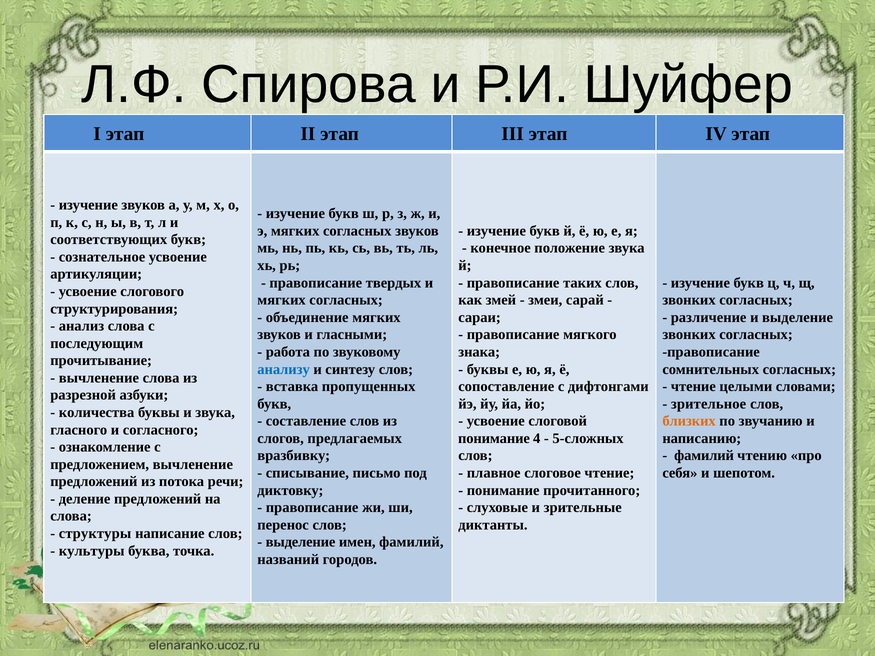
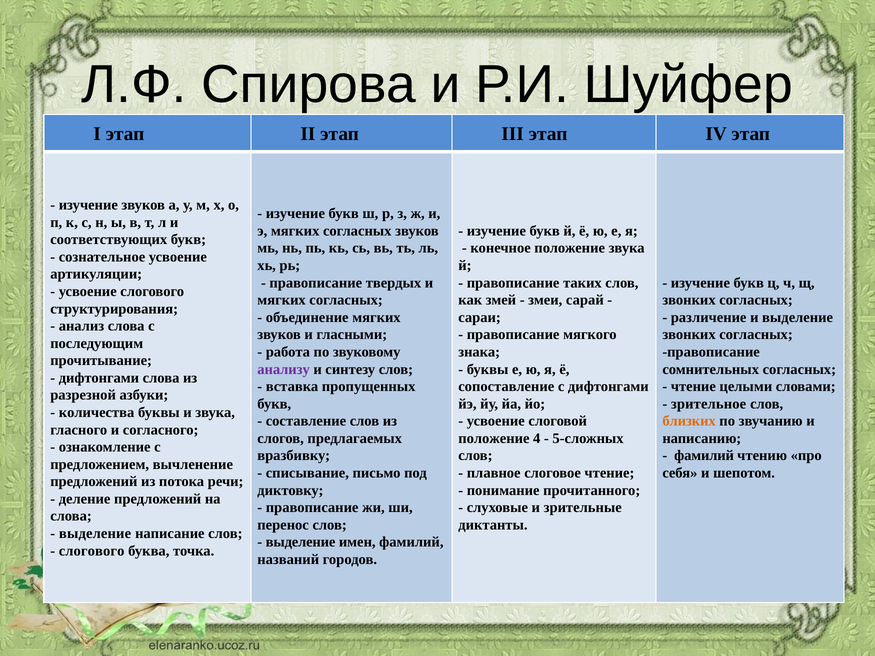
анализу colour: blue -> purple
вычленение at (99, 378): вычленение -> дифтонгами
понимание at (494, 439): понимание -> положение
структуры at (95, 534): структуры -> выделение
культуры at (92, 551): культуры -> слогового
